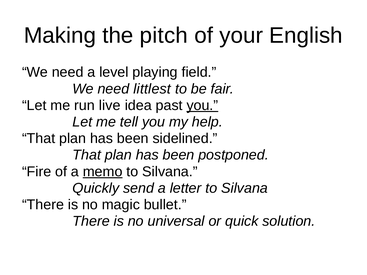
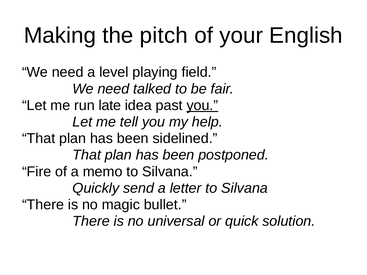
littlest: littlest -> talked
live: live -> late
memo underline: present -> none
